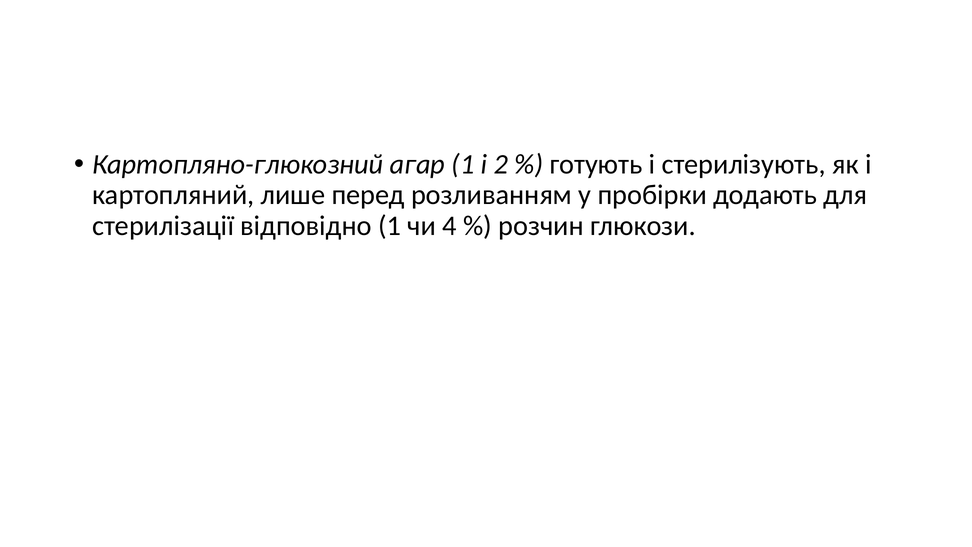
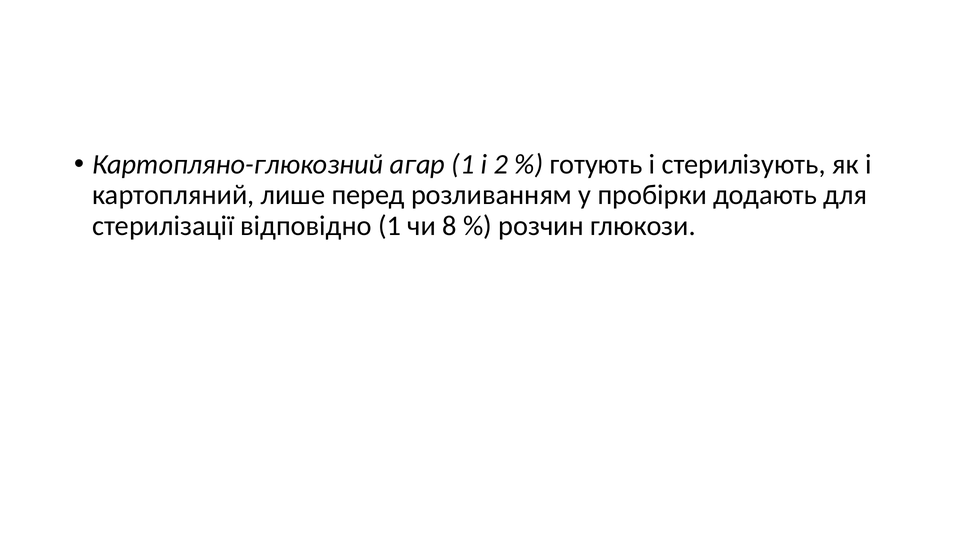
4: 4 -> 8
